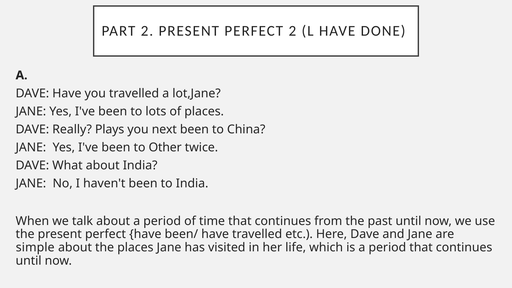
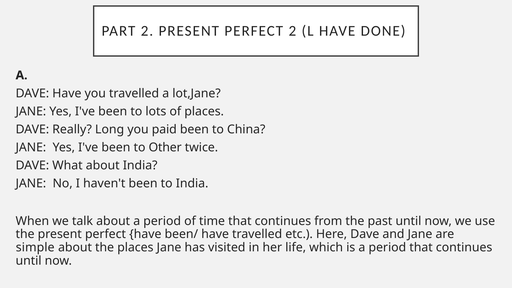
Plays: Plays -> Long
next: next -> paid
